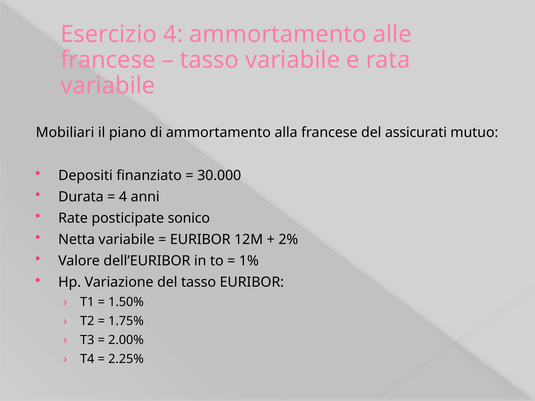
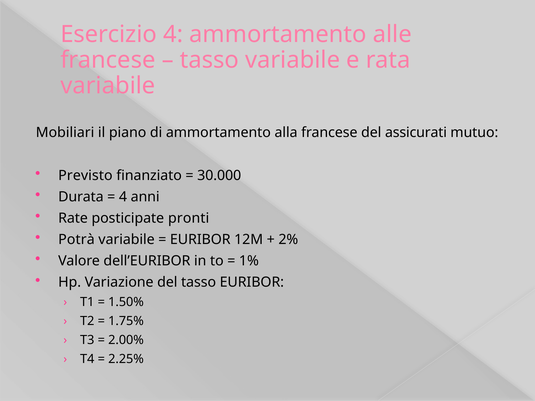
Depositi: Depositi -> Previsto
sonico: sonico -> pronti
Netta: Netta -> Potrà
